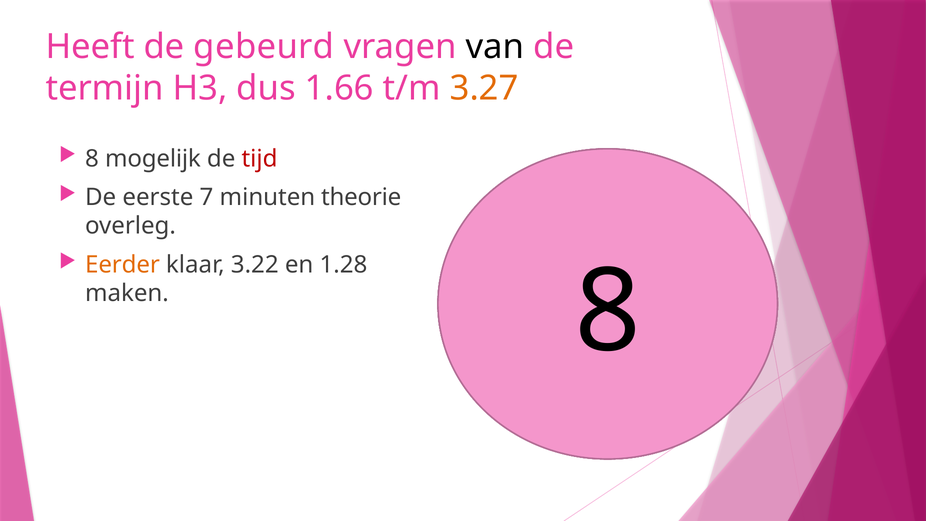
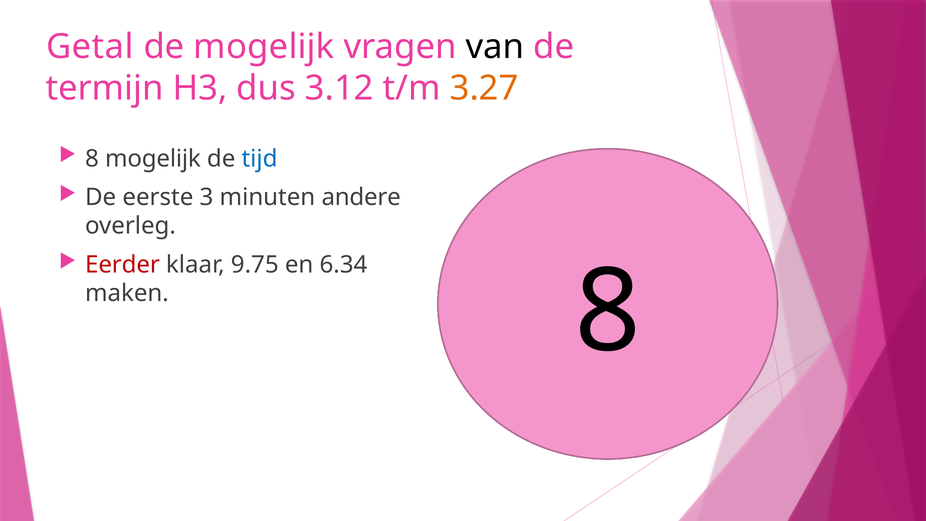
Heeft: Heeft -> Getal
de gebeurd: gebeurd -> mogelijk
1.66: 1.66 -> 3.12
tijd colour: red -> blue
7: 7 -> 3
theorie: theorie -> andere
Eerder colour: orange -> red
3.22: 3.22 -> 9.75
1.28: 1.28 -> 6.34
